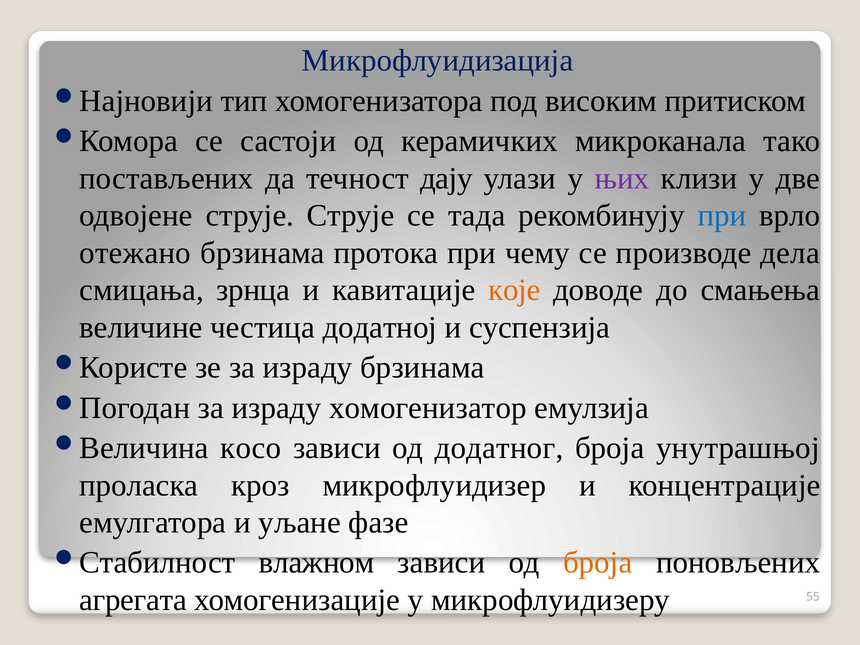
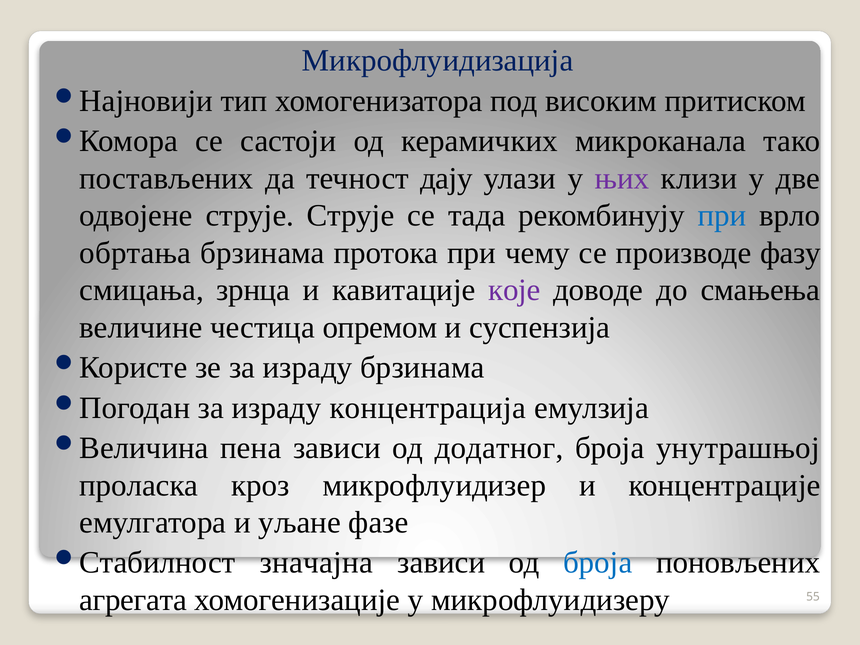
отежано: отежано -> обртања
дела: дела -> фазу
које colour: orange -> purple
додатној: додатној -> опремом
хомогенизатор: хомогенизатор -> концентрација
косо: косо -> пена
влажном: влажном -> значајна
броја at (598, 563) colour: orange -> blue
